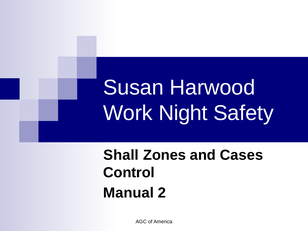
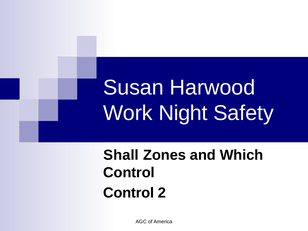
Cases: Cases -> Which
Manual at (128, 193): Manual -> Control
